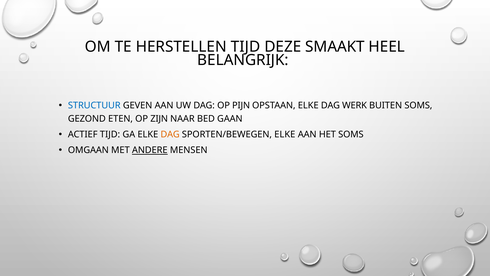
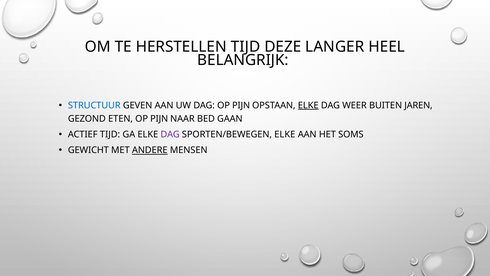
SMAAKT: SMAAKT -> LANGER
ELKE at (308, 105) underline: none -> present
WERK: WERK -> WEER
BUITEN SOMS: SOMS -> JAREN
ETEN OP ZIJN: ZIJN -> PIJN
DAG at (170, 134) colour: orange -> purple
OMGAAN: OMGAAN -> GEWICHT
